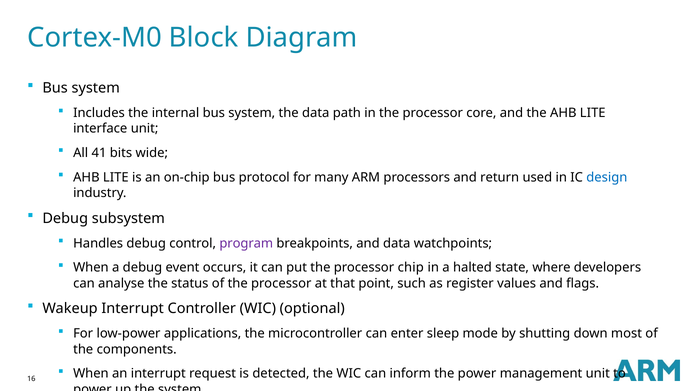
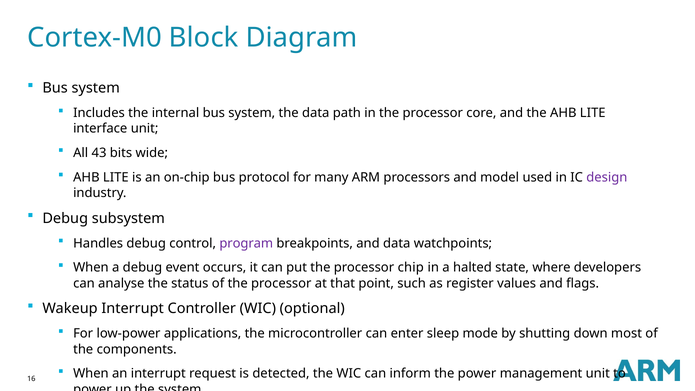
41: 41 -> 43
return: return -> model
design colour: blue -> purple
